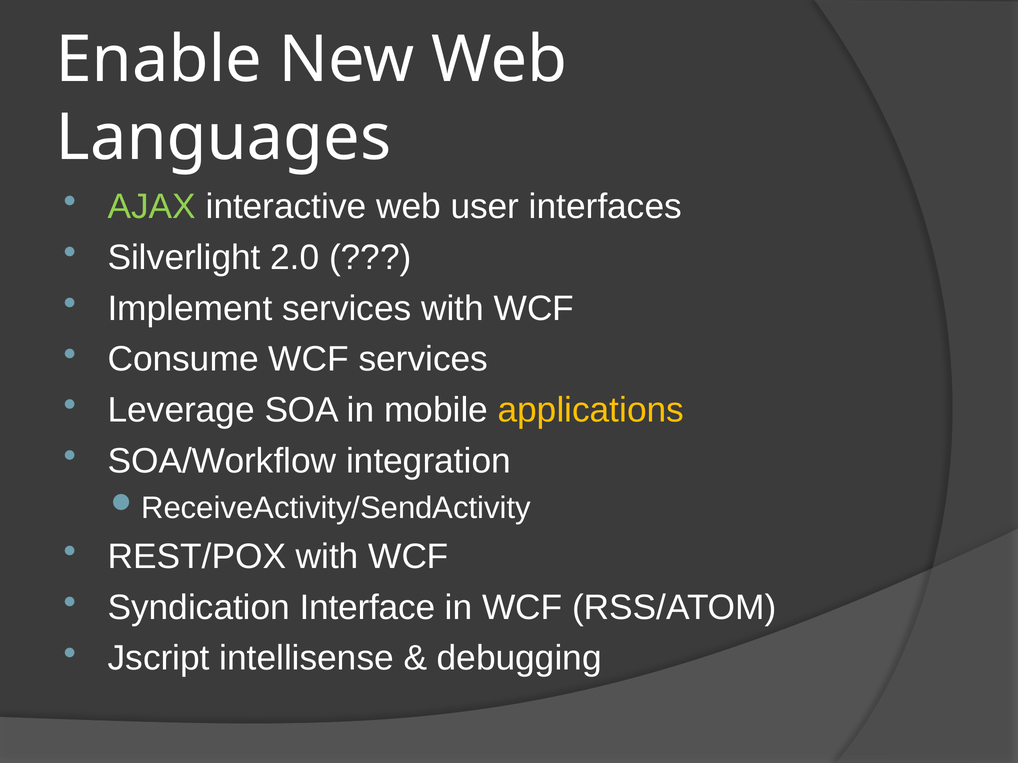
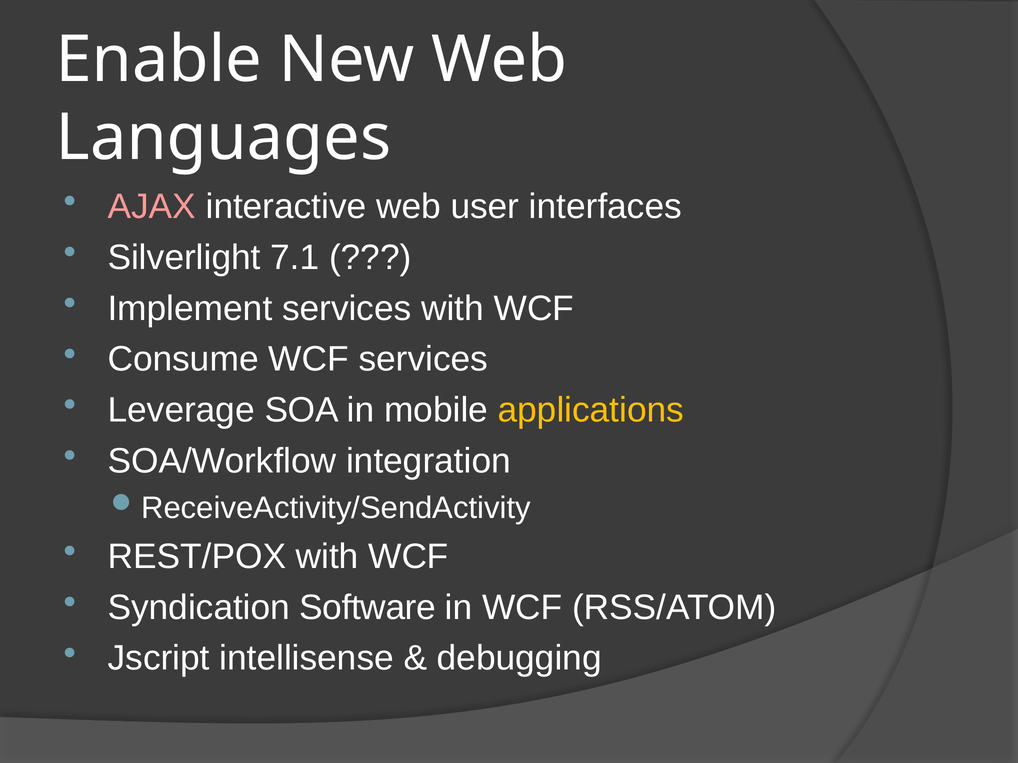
AJAX colour: light green -> pink
2.0: 2.0 -> 7.1
Interface: Interface -> Software
